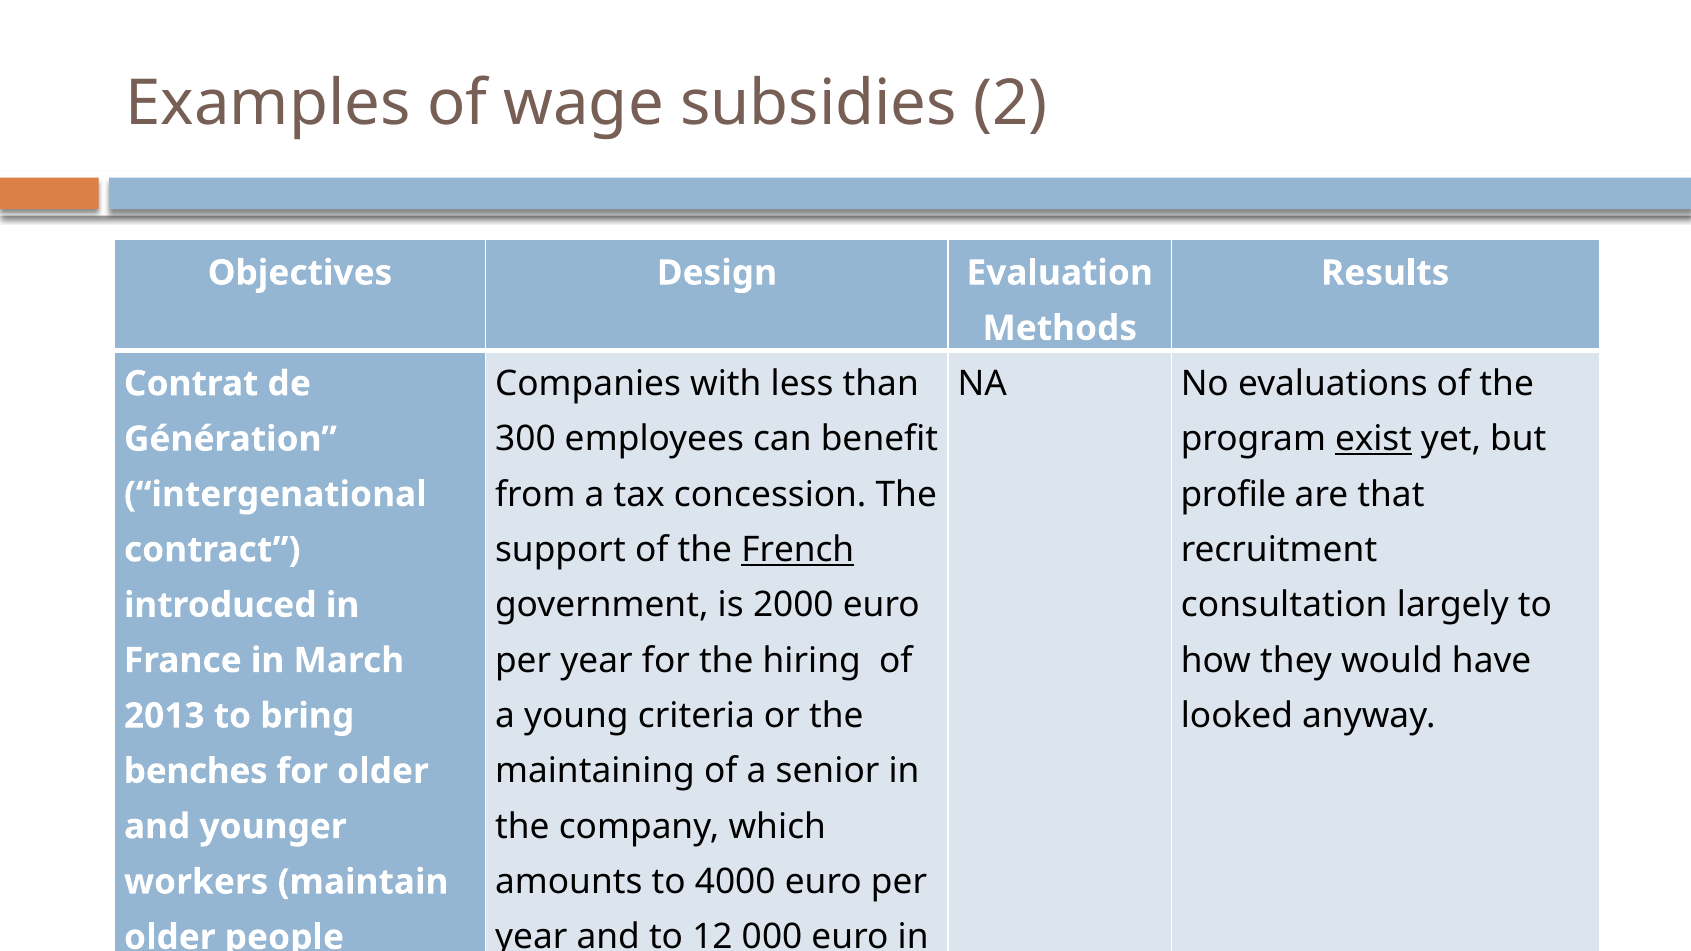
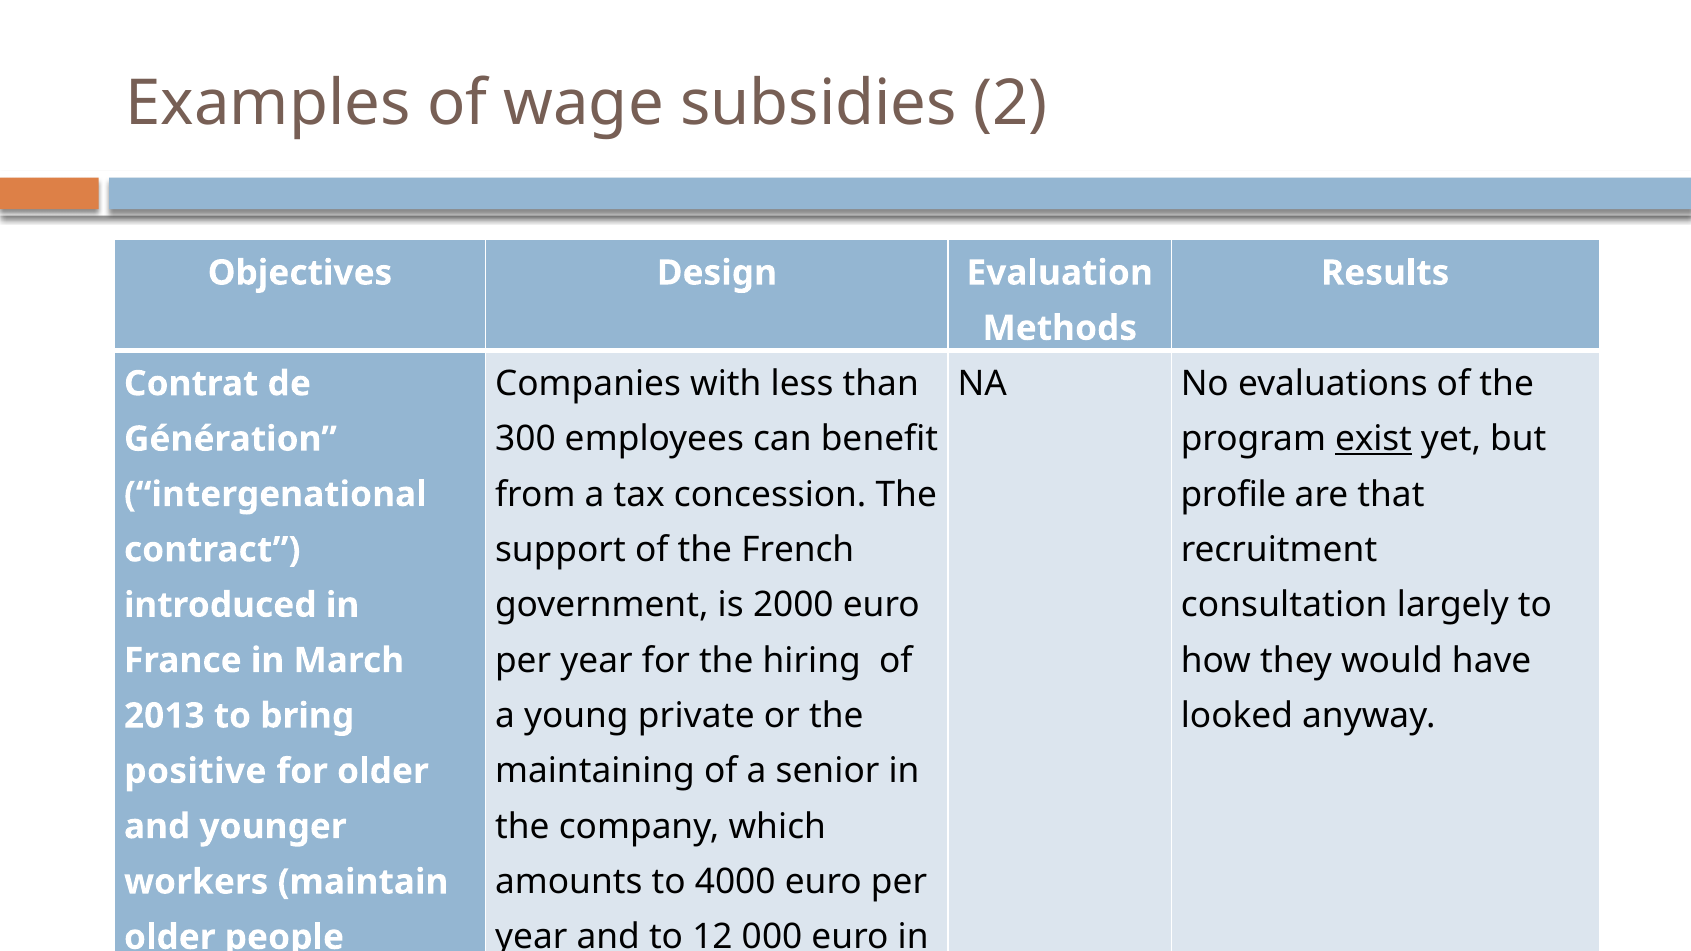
French underline: present -> none
criteria: criteria -> private
benches: benches -> positive
